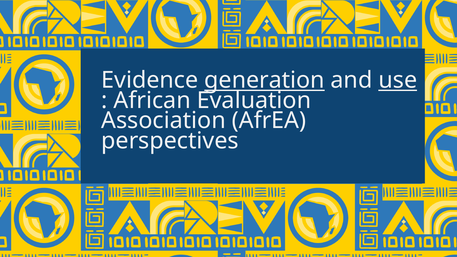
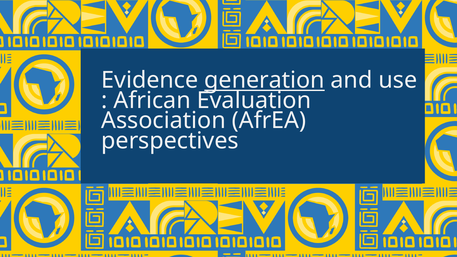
use underline: present -> none
